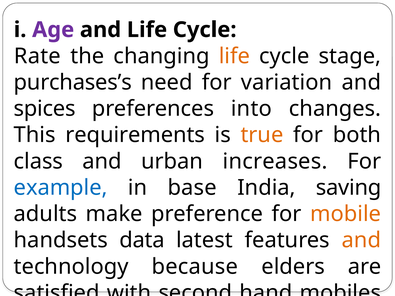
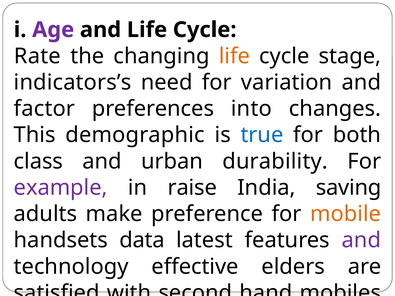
purchases’s: purchases’s -> indicators’s
spices: spices -> factor
requirements: requirements -> demographic
true colour: orange -> blue
increases: increases -> durability
example colour: blue -> purple
base: base -> raise
and at (361, 240) colour: orange -> purple
because: because -> effective
